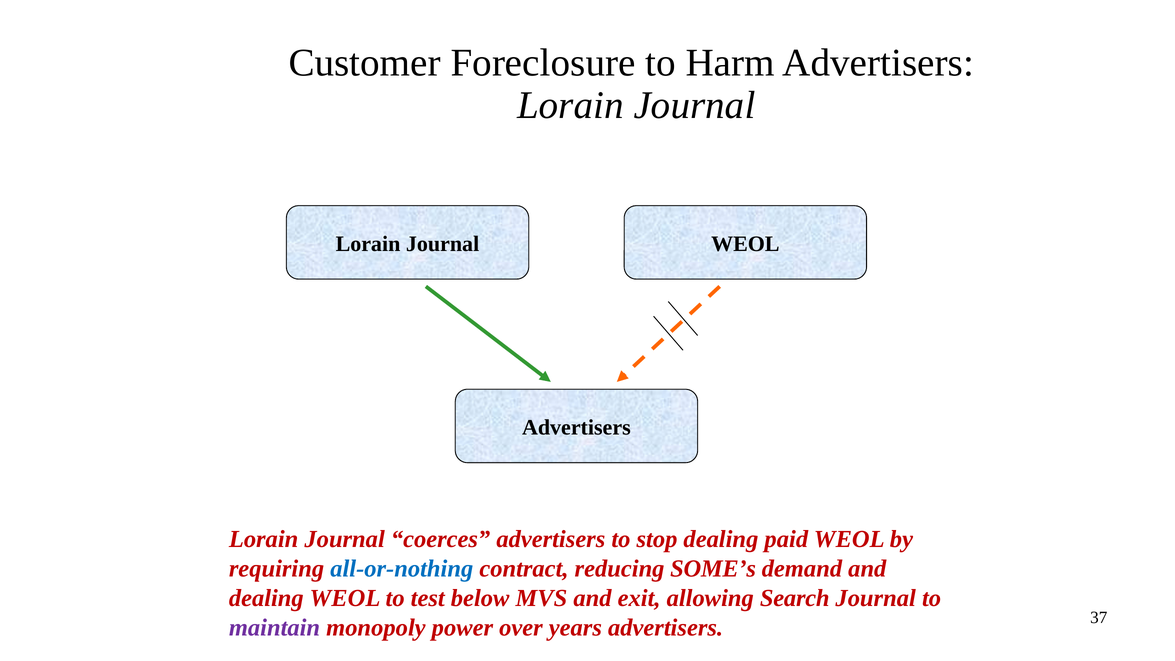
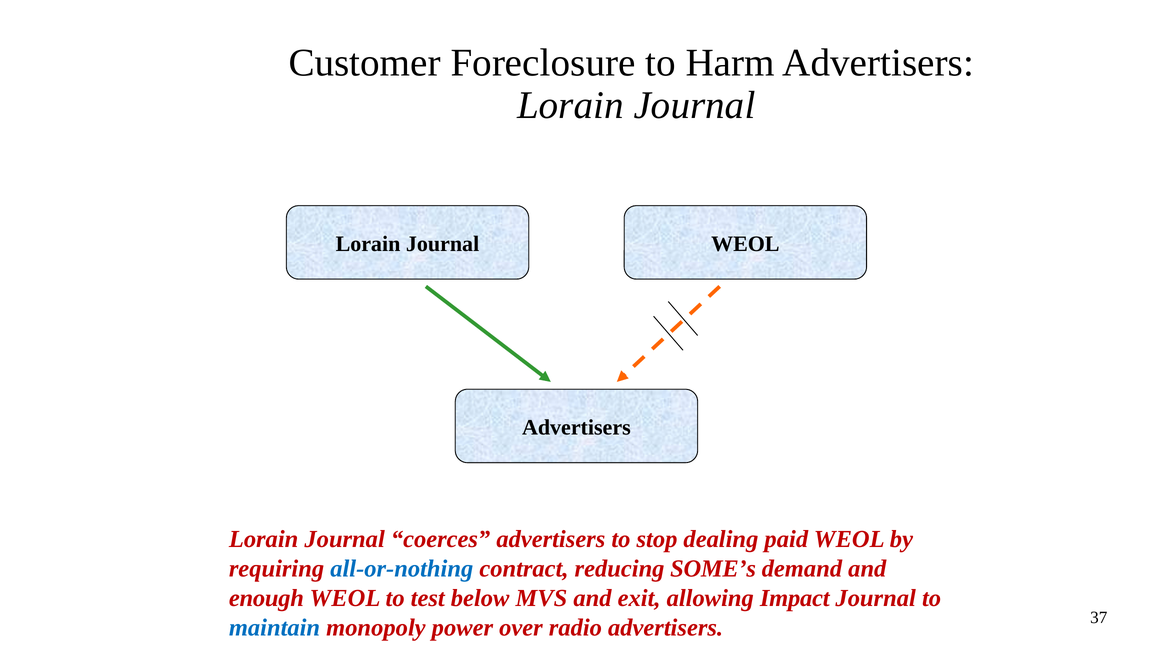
dealing at (266, 598): dealing -> enough
Search: Search -> Impact
maintain colour: purple -> blue
years: years -> radio
